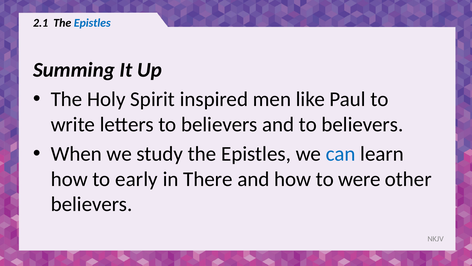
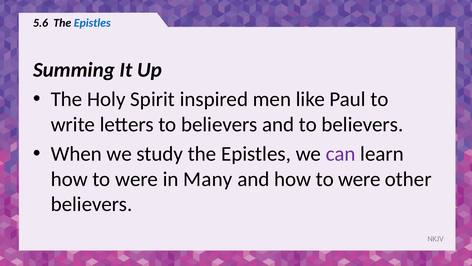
2.1: 2.1 -> 5.6
can colour: blue -> purple
early at (136, 179): early -> were
There: There -> Many
